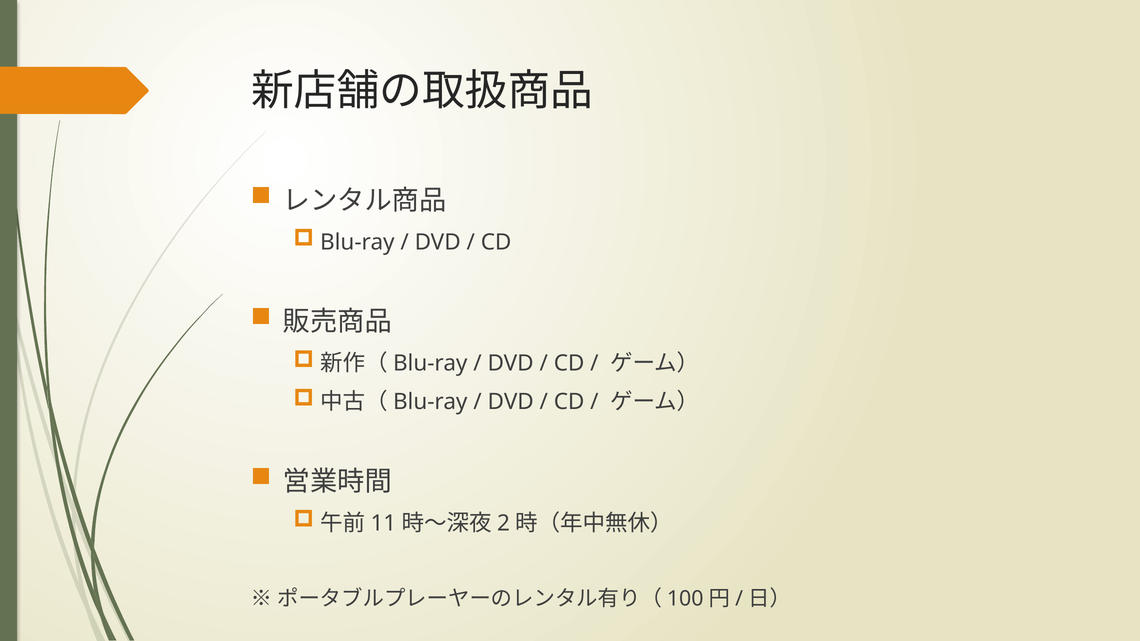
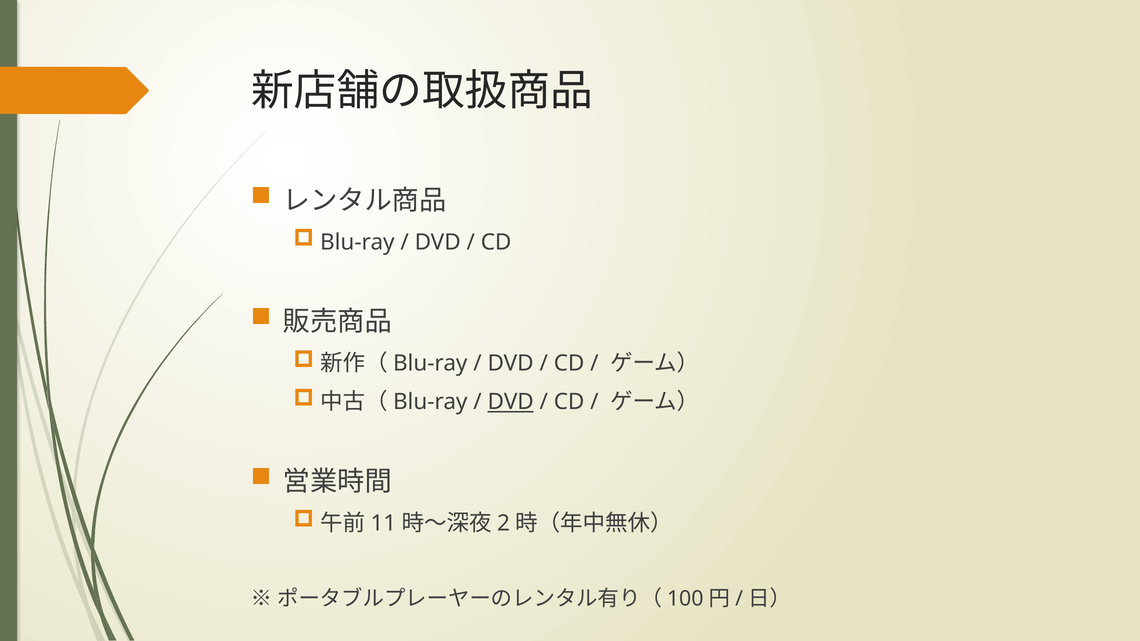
DVD at (511, 402) underline: none -> present
